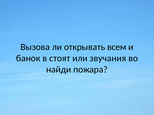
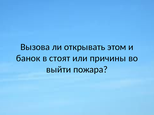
всем: всем -> этом
звучания: звучания -> причины
найди: найди -> выйти
